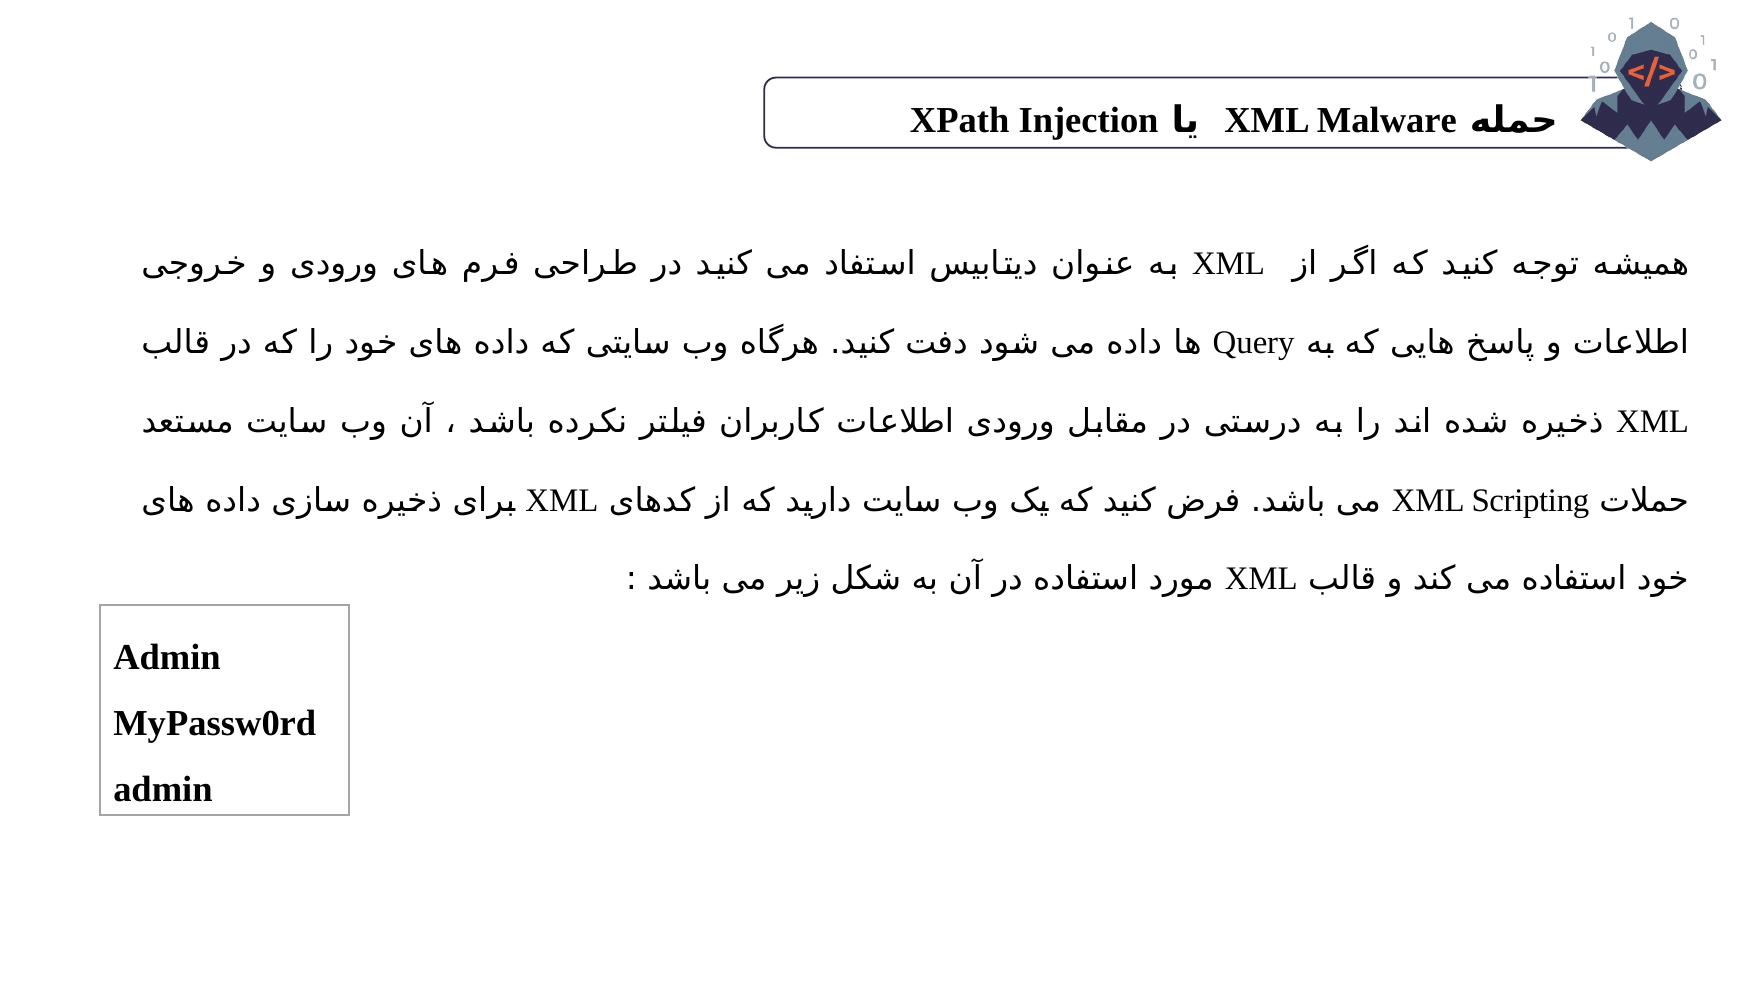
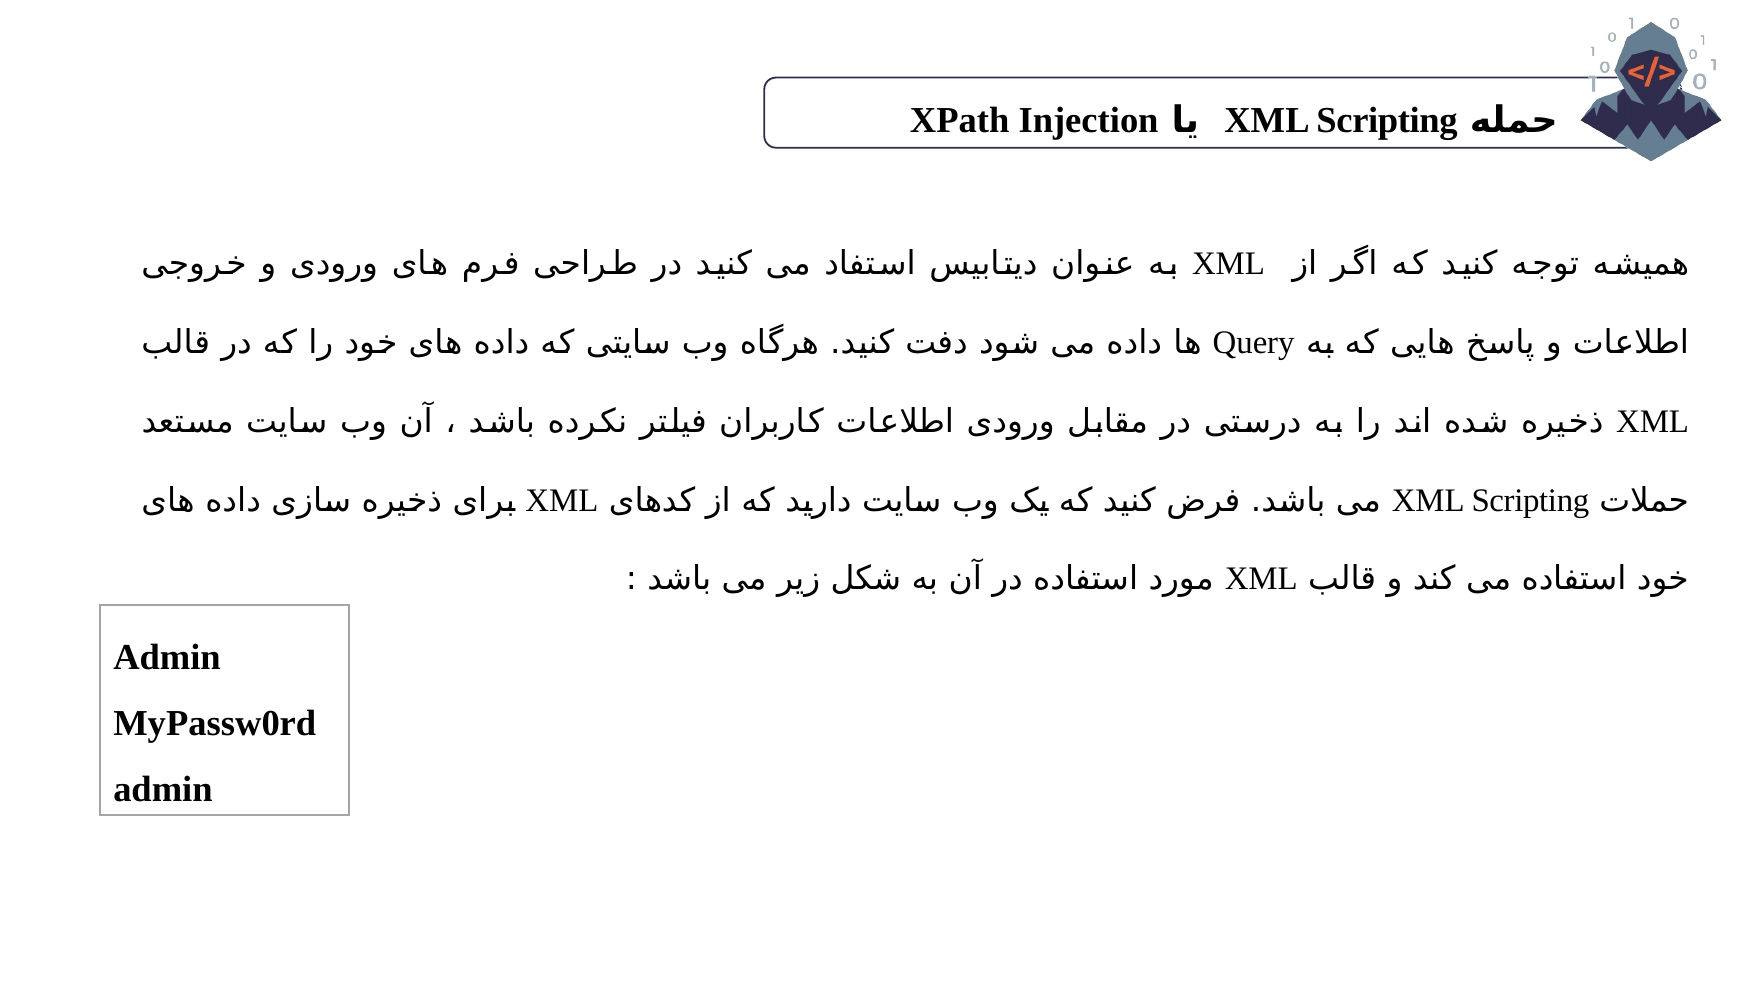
Malware at (1387, 120): Malware -> Scripting
